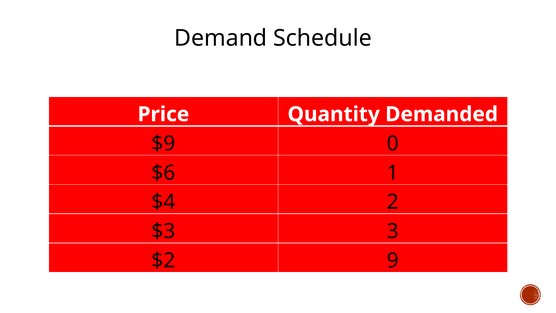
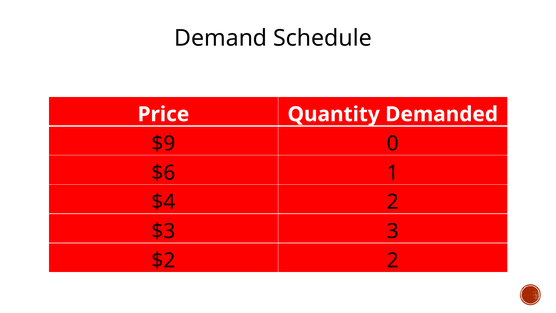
$2 9: 9 -> 2
